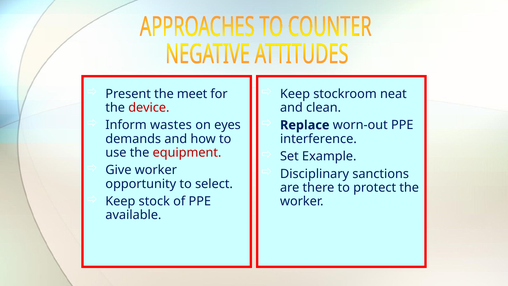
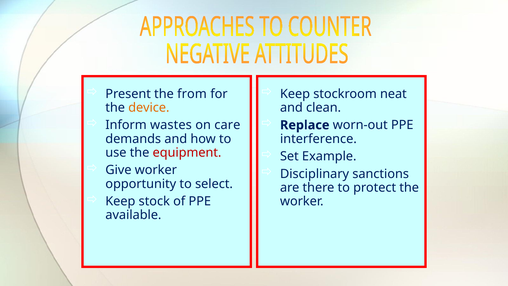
meet: meet -> from
device colour: red -> orange
eyes: eyes -> care
